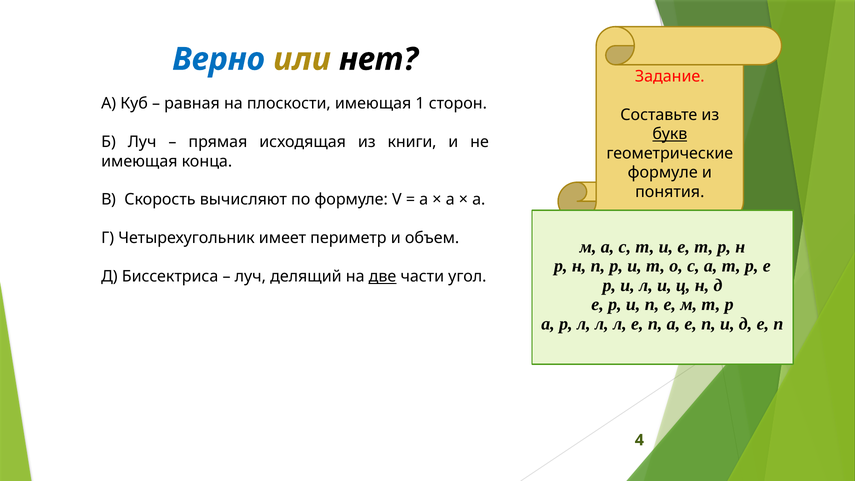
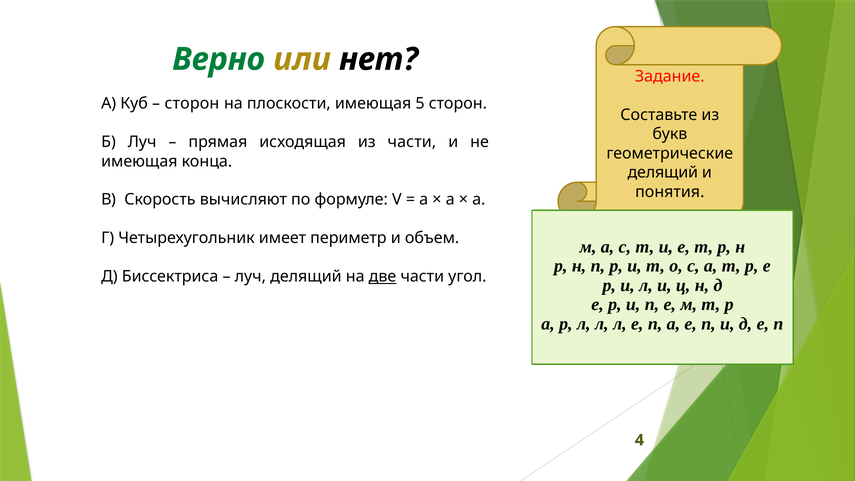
Верно colour: blue -> green
равная at (192, 103): равная -> сторон
1: 1 -> 5
букв underline: present -> none
из книги: книги -> части
формуле at (663, 173): формуле -> делящий
